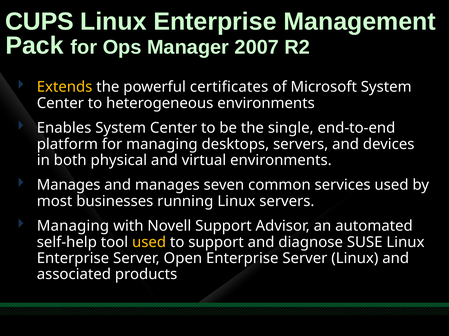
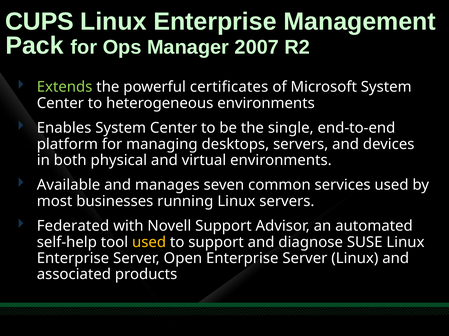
Extends colour: yellow -> light green
Manages at (69, 185): Manages -> Available
Managing at (73, 227): Managing -> Federated
